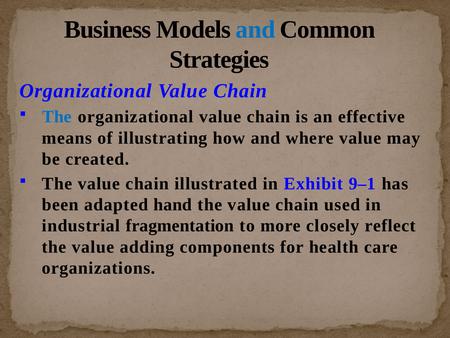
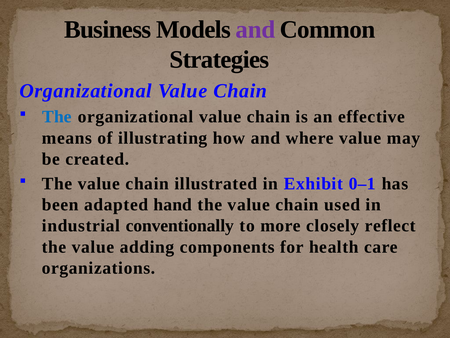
and at (256, 30) colour: blue -> purple
9–1: 9–1 -> 0–1
fragmentation: fragmentation -> conventionally
